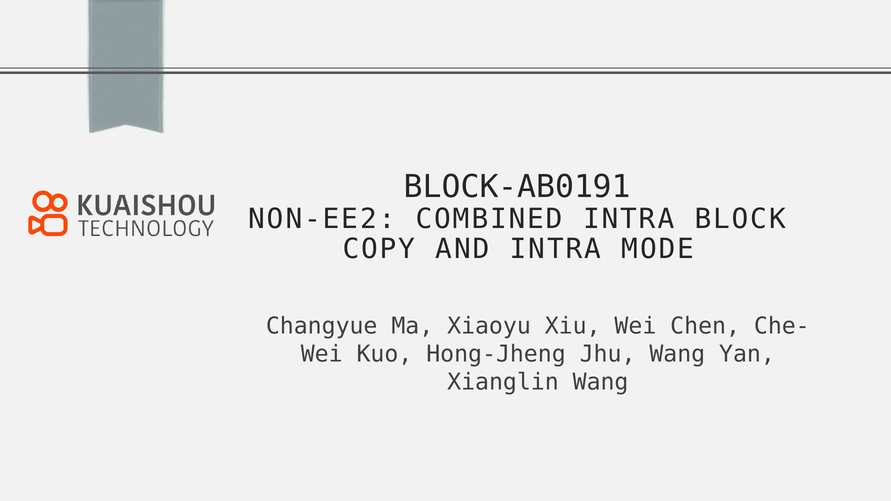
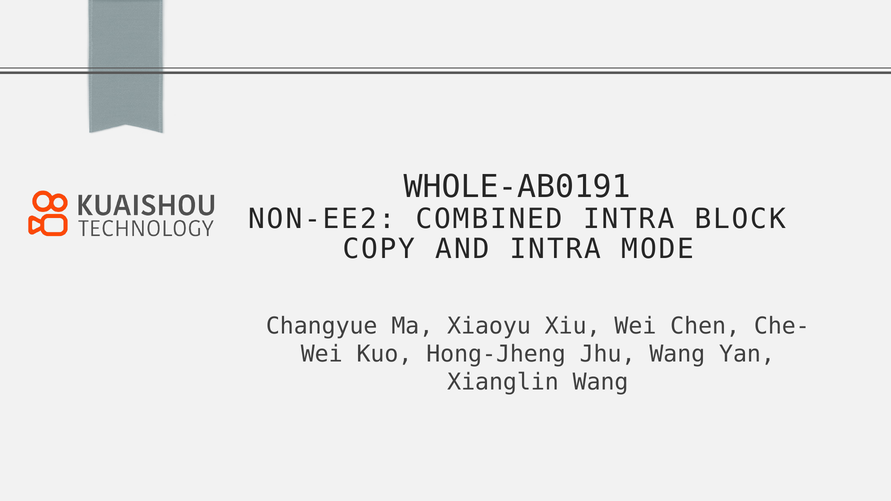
BLOCK-AB0191: BLOCK-AB0191 -> WHOLE-AB0191
